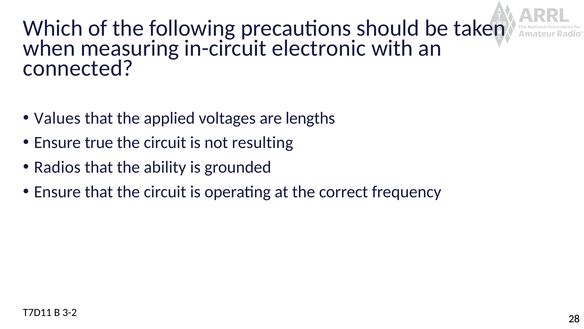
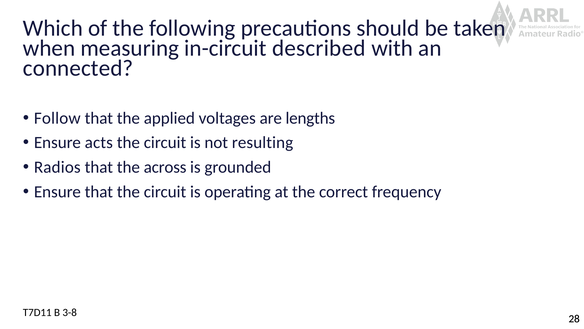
electronic: electronic -> described
Values: Values -> Follow
true: true -> acts
ability: ability -> across
3-2: 3-2 -> 3-8
